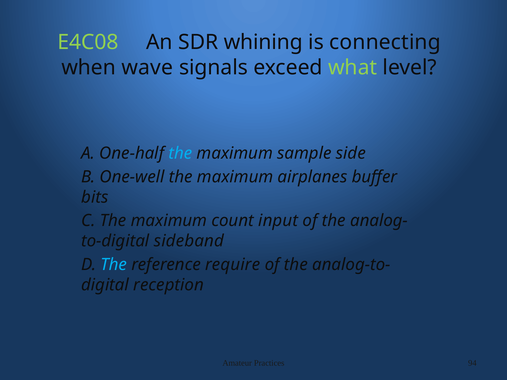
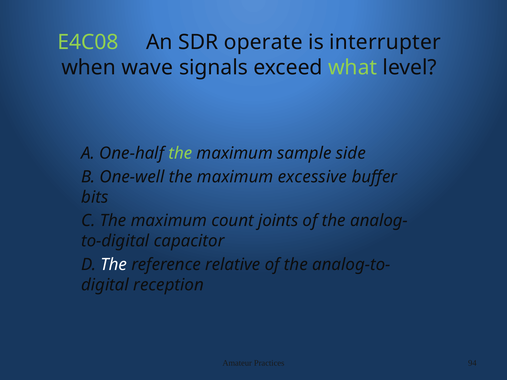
whining: whining -> operate
connecting: connecting -> interrupter
the at (180, 153) colour: light blue -> light green
airplanes: airplanes -> excessive
input: input -> joints
sideband: sideband -> capacitor
The at (114, 265) colour: light blue -> white
require: require -> relative
